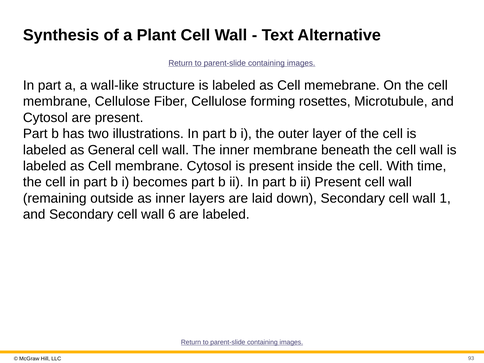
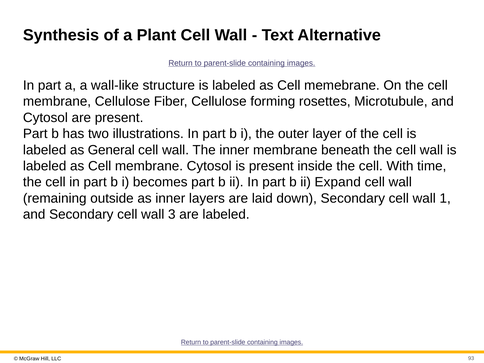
ii Present: Present -> Expand
6: 6 -> 3
